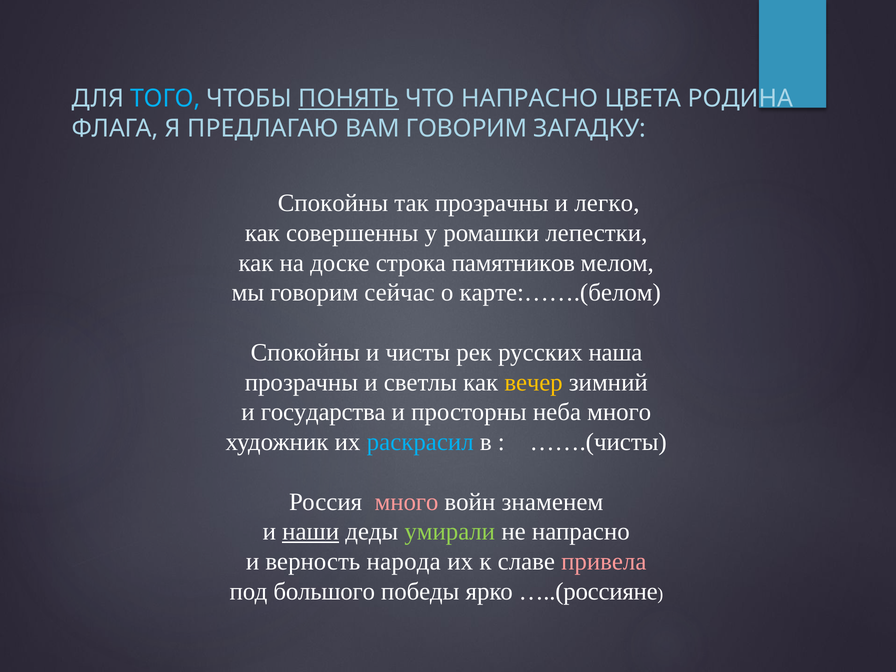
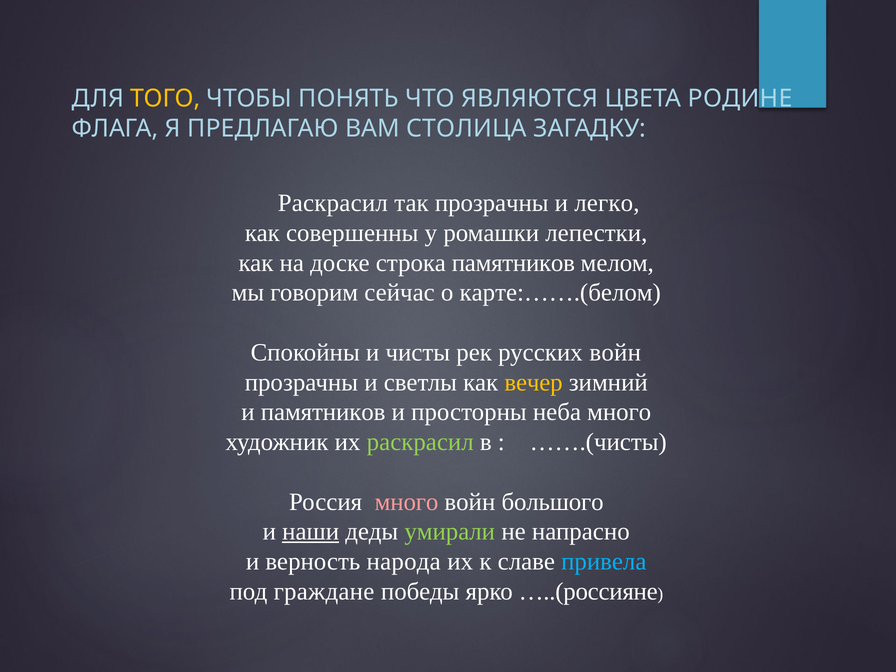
ТОГО colour: light blue -> yellow
ПОНЯТЬ underline: present -> none
ЧТО НАПРАСНО: НАПРАСНО -> ЯВЛЯЮТСЯ
РОДИНА: РОДИНА -> РОДИНЕ
ВАМ ГОВОРИМ: ГОВОРИМ -> СТОЛИЦА
Спокойны at (333, 203): Спокойны -> Раскрасил
русских наша: наша -> войн
и государства: государства -> памятников
раскрасил at (420, 442) colour: light blue -> light green
знаменем: знаменем -> большого
привела colour: pink -> light blue
большого: большого -> граждане
